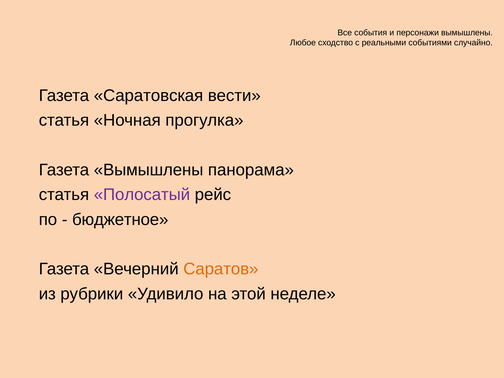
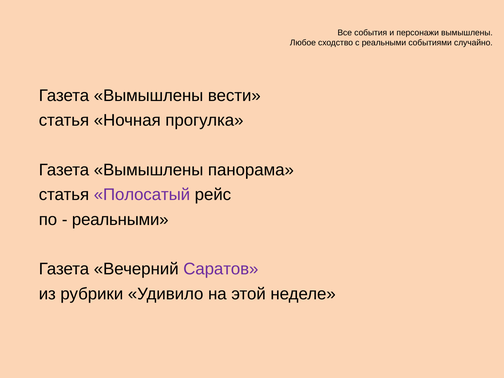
Саратовская at (149, 96): Саратовская -> Вымышлены
бюджетное at (120, 220): бюджетное -> реальными
Саратов colour: orange -> purple
